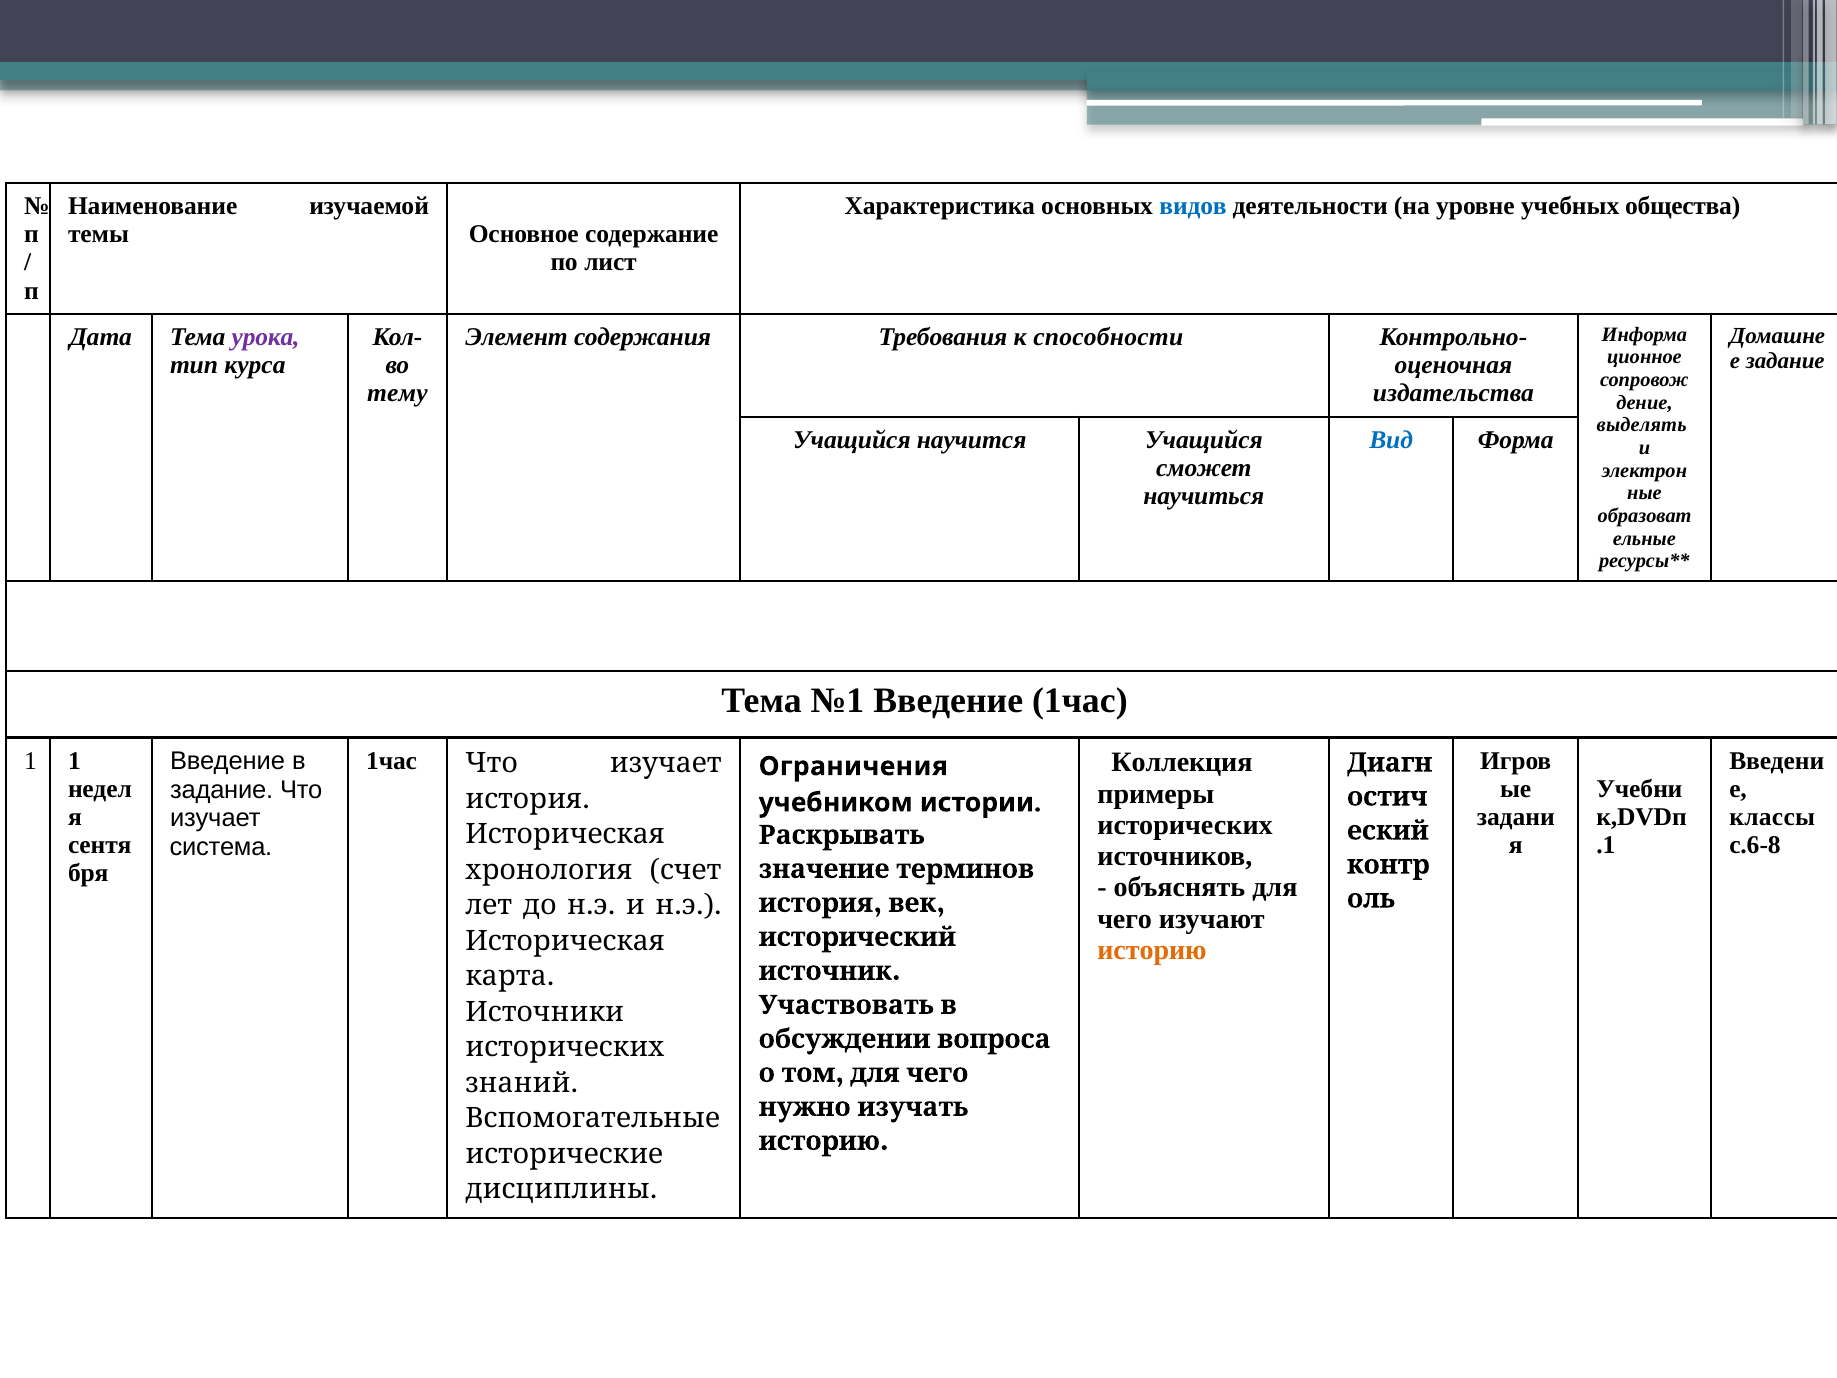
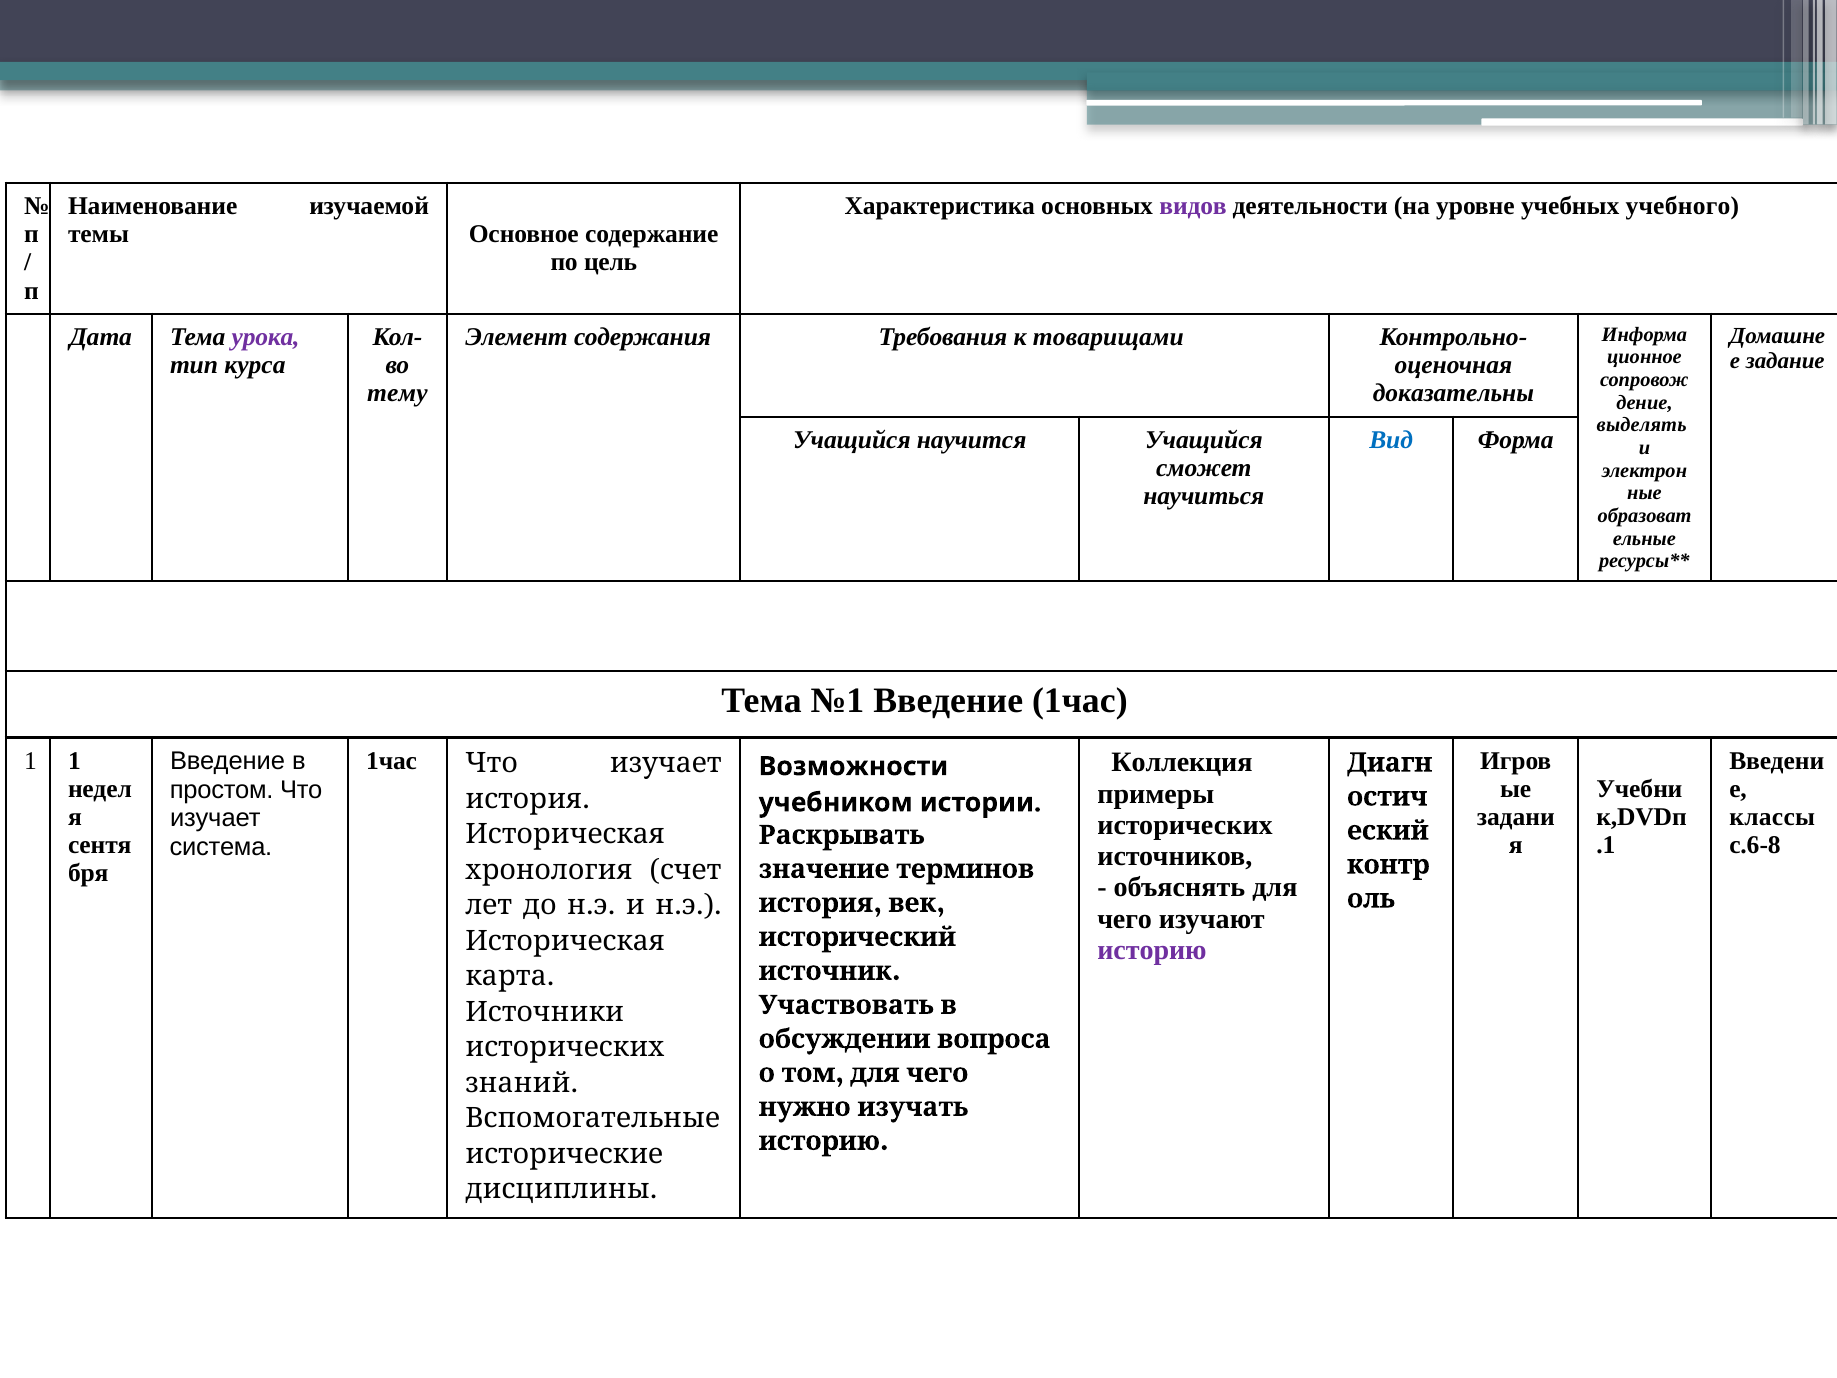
видов colour: blue -> purple
общества: общества -> учебного
лист: лист -> цель
способности: способности -> товарищами
издательства: издательства -> доказательны
Ограничения: Ограничения -> Возможности
задание at (222, 790): задание -> простом
историю at (1152, 950) colour: orange -> purple
